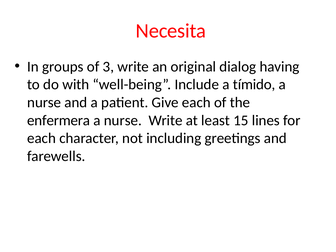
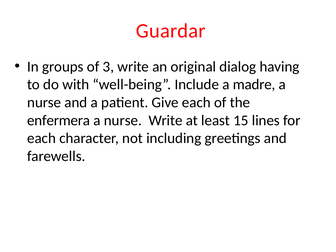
Necesita: Necesita -> Guardar
tímido: tímido -> madre
